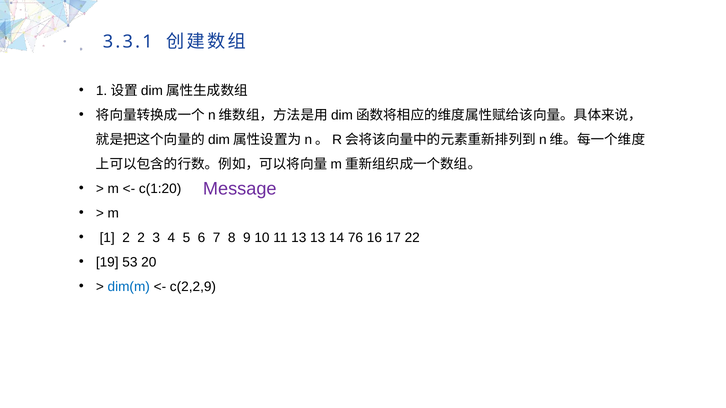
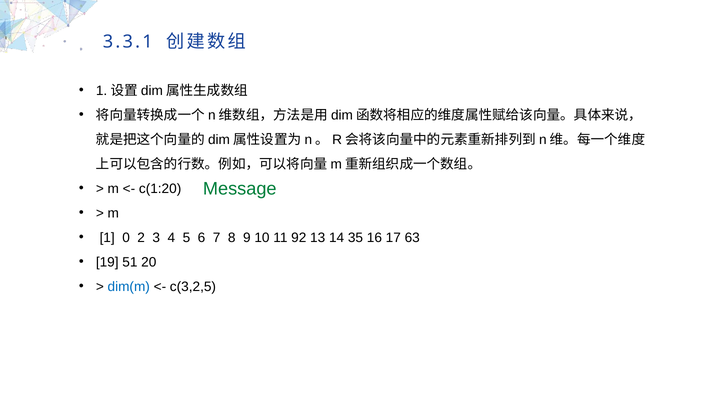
Message colour: purple -> green
2 at (126, 238): 2 -> 0
13 at (299, 238): 13 -> 92
76: 76 -> 35
22: 22 -> 63
53: 53 -> 51
c(2,2,9: c(2,2,9 -> c(3,2,5
